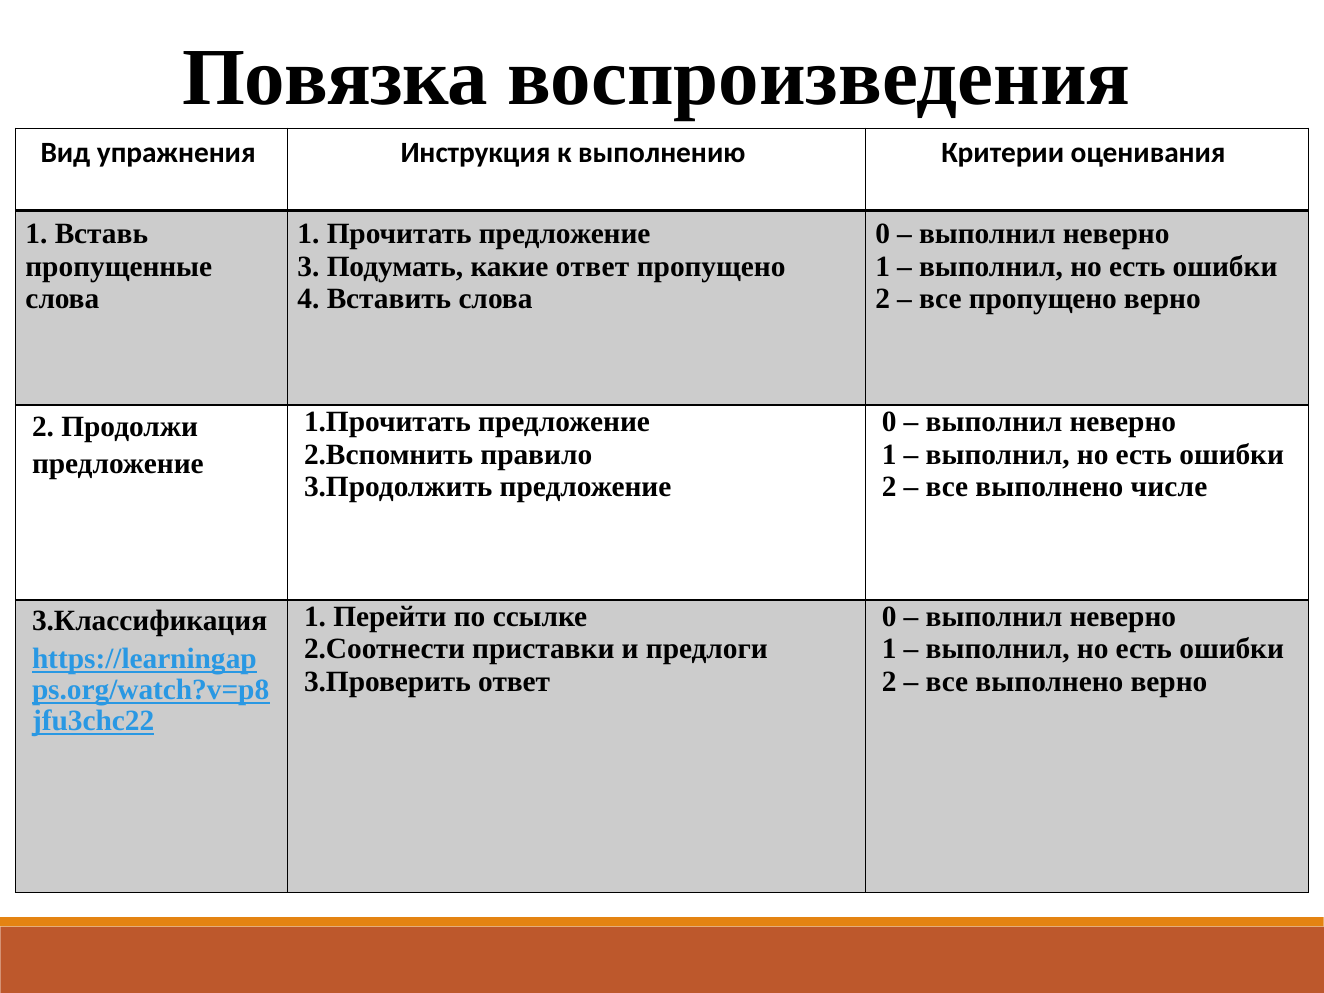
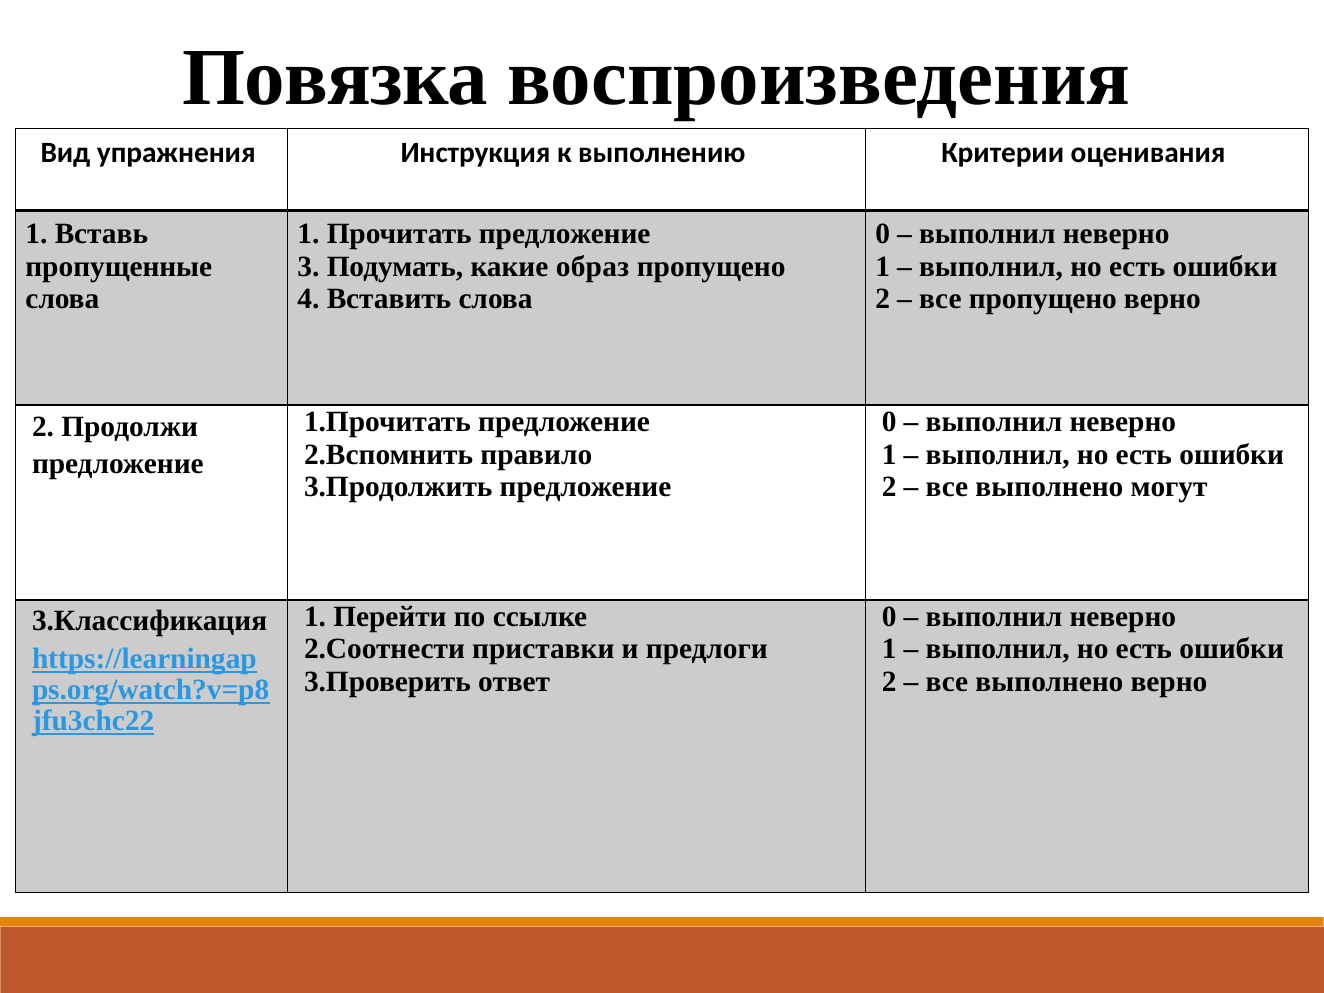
какие ответ: ответ -> образ
числе: числе -> могут
